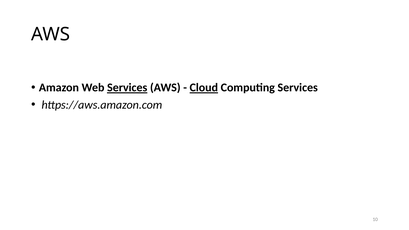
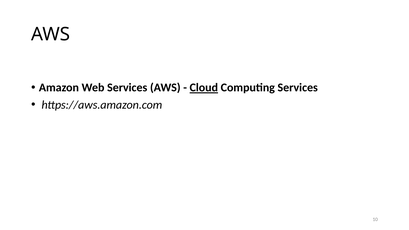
Services at (127, 88) underline: present -> none
